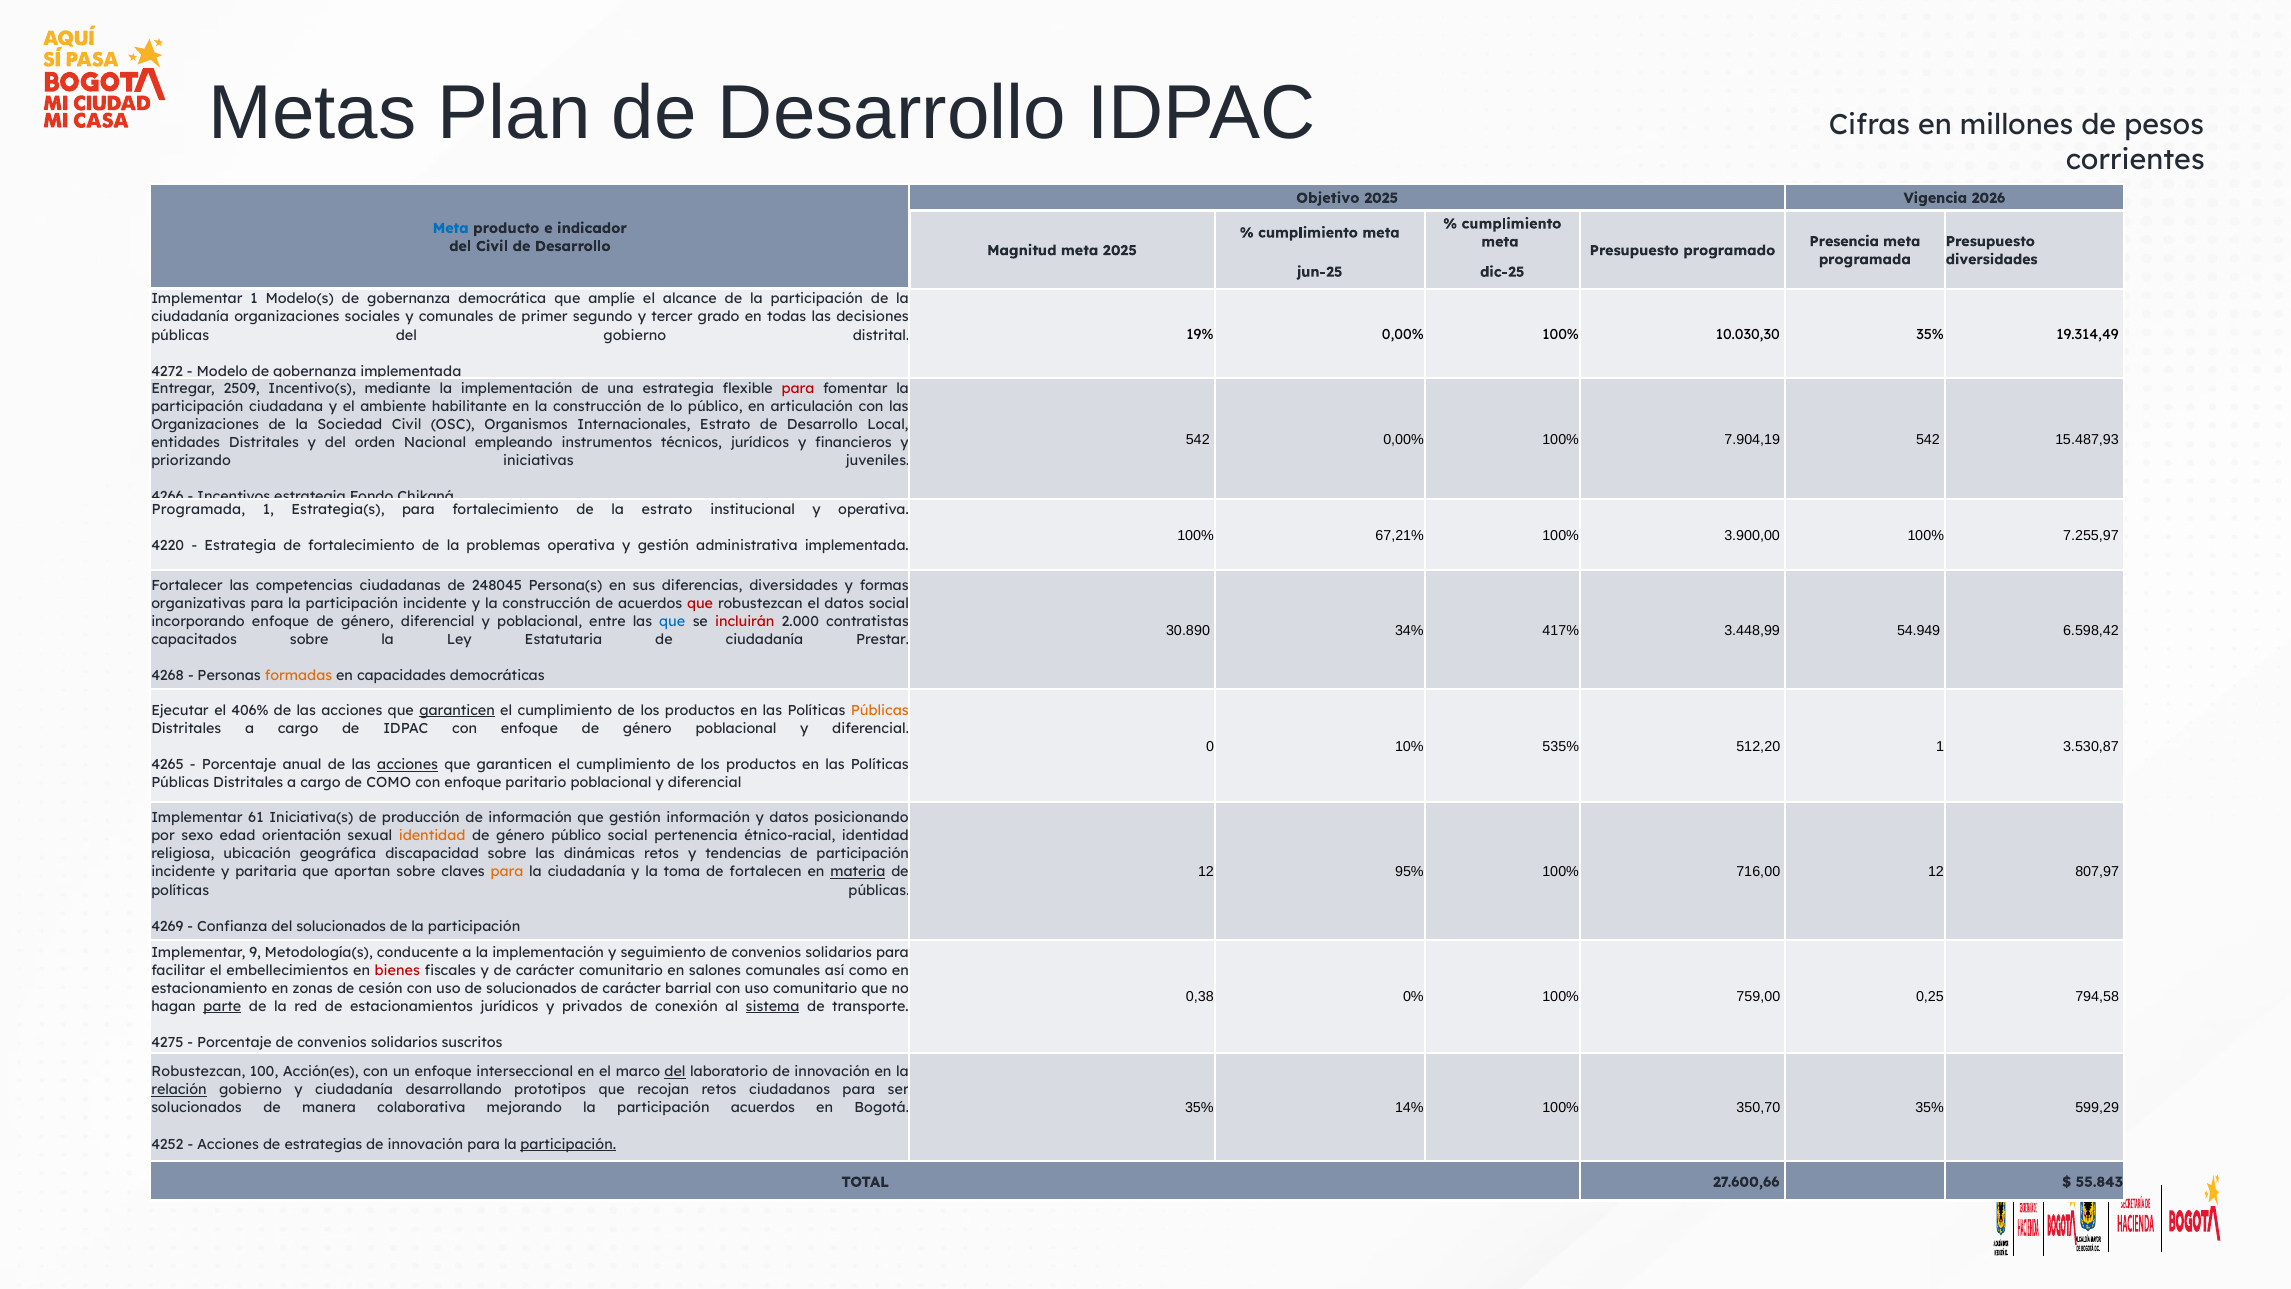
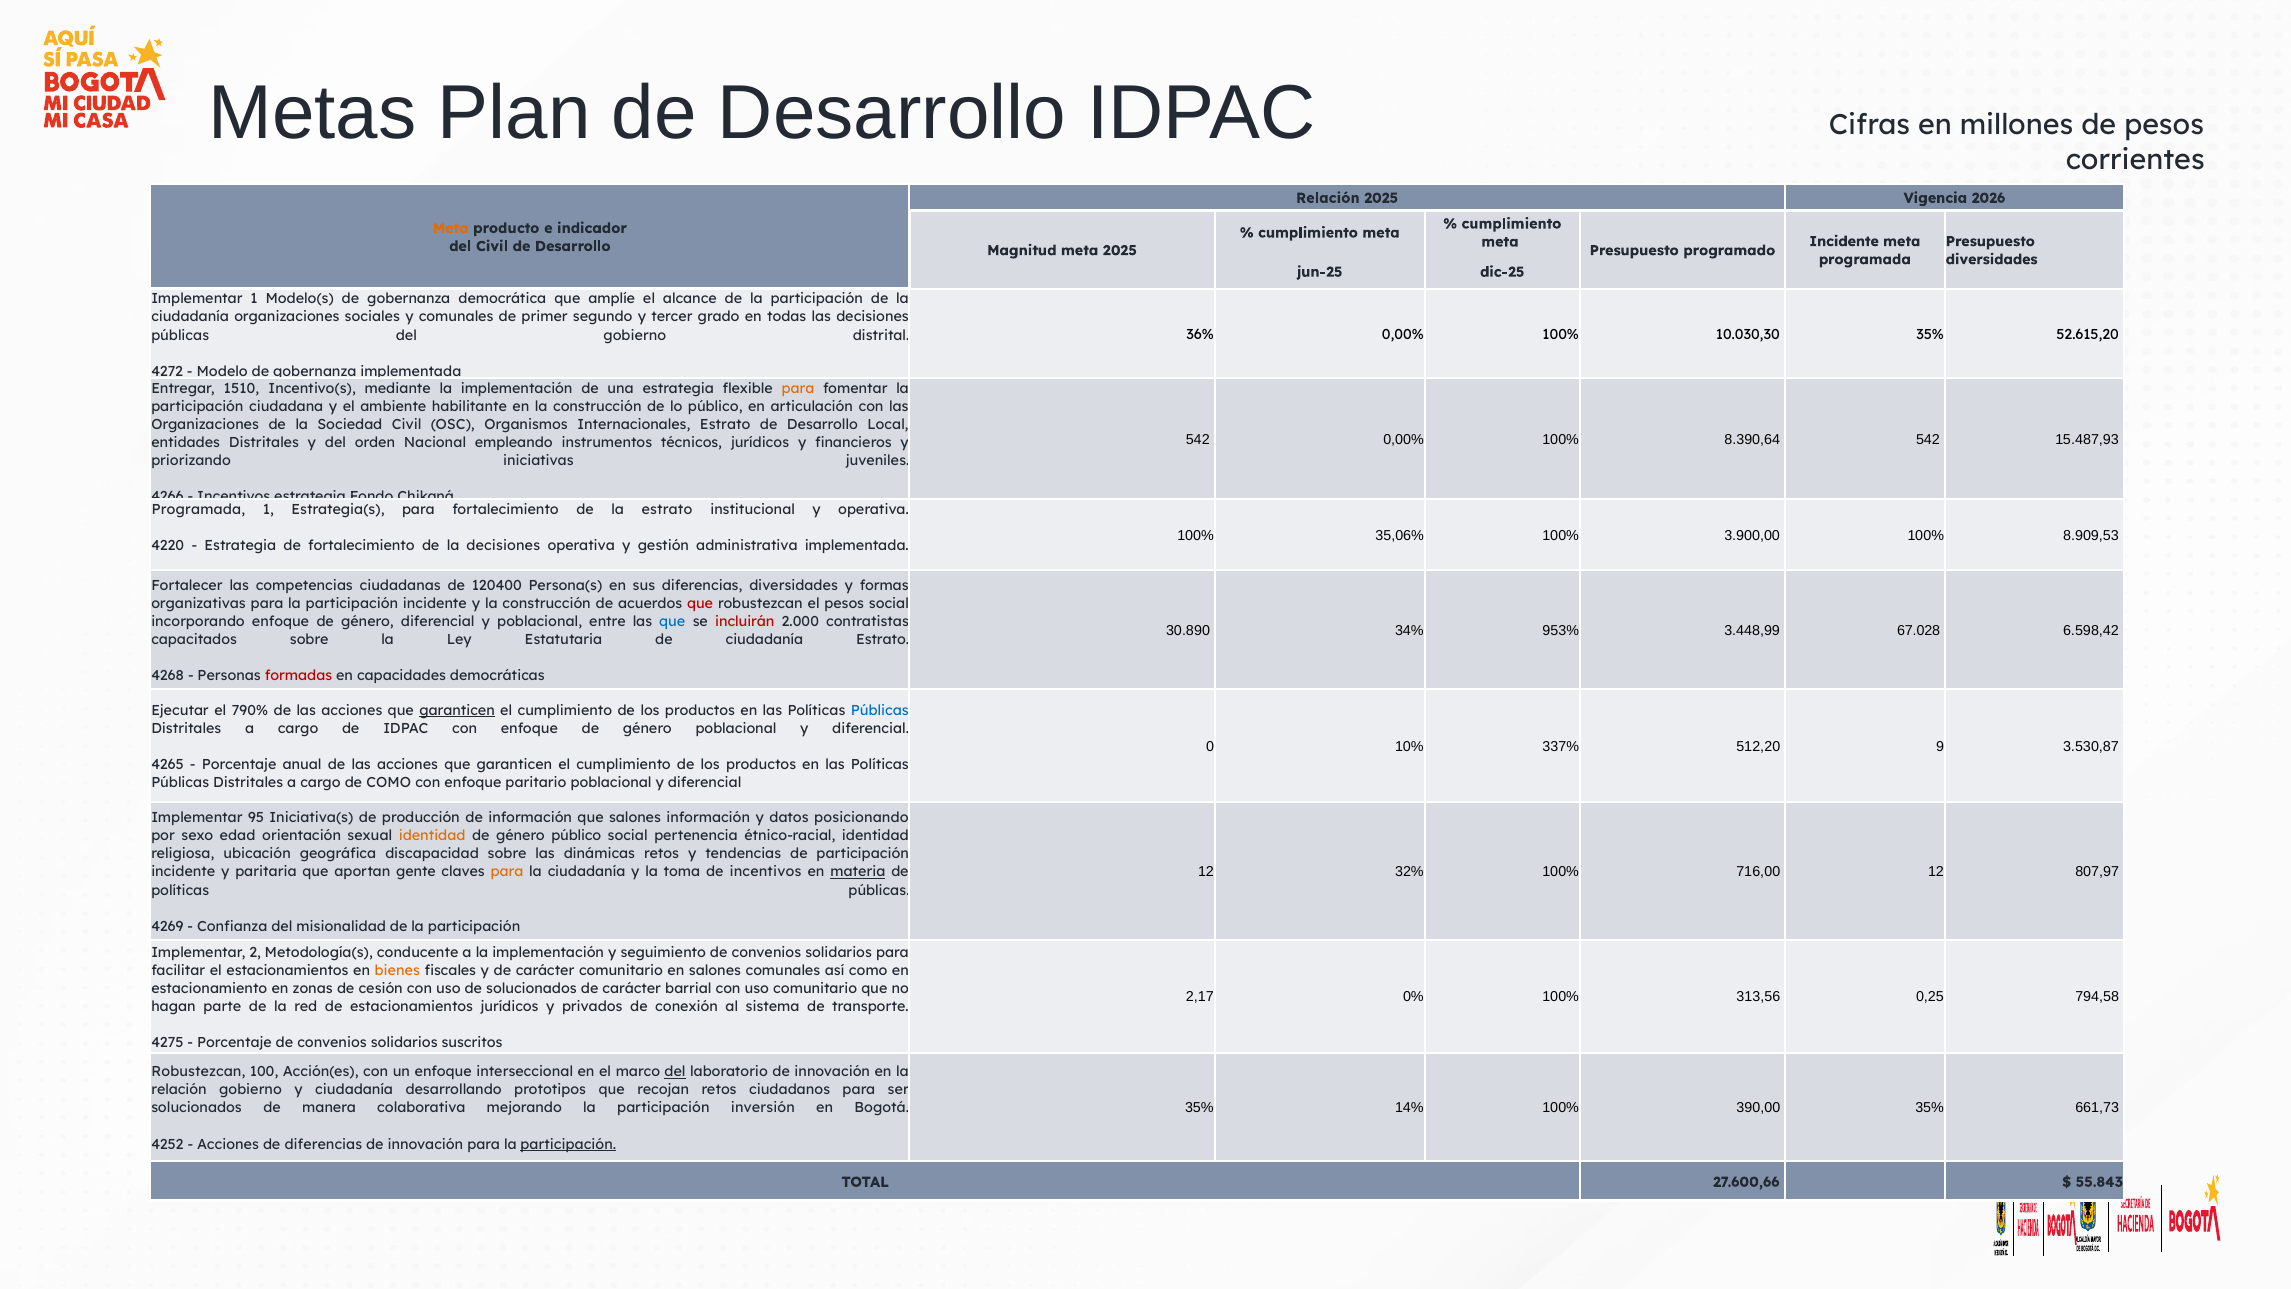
Objetivo at (1328, 198): Objetivo -> Relación
Meta at (451, 228) colour: blue -> orange
Presencia at (1844, 241): Presencia -> Incidente
19%: 19% -> 36%
19.314,49: 19.314,49 -> 52.615,20
2509: 2509 -> 1510
para at (798, 388) colour: red -> orange
7.904,19: 7.904,19 -> 8.390,64
67,21%: 67,21% -> 35,06%
7.255,97: 7.255,97 -> 8.909,53
la problemas: problemas -> decisiones
248045: 248045 -> 120400
el datos: datos -> pesos
417%: 417% -> 953%
54.949: 54.949 -> 67.028
ciudadanía Prestar: Prestar -> Estrato
formadas colour: orange -> red
406%: 406% -> 790%
Públicas at (880, 710) colour: orange -> blue
535%: 535% -> 337%
512,20 1: 1 -> 9
acciones at (408, 765) underline: present -> none
61: 61 -> 95
que gestión: gestión -> salones
95%: 95% -> 32%
aportan sobre: sobre -> gente
de fortalecen: fortalecen -> incentivos
del solucionados: solucionados -> misionalidad
9: 9 -> 2
el embellecimientos: embellecimientos -> estacionamientos
bienes colour: red -> orange
0,38: 0,38 -> 2,17
759,00: 759,00 -> 313,56
parte underline: present -> none
sistema underline: present -> none
relación at (179, 1090) underline: present -> none
350,70: 350,70 -> 390,00
599,29: 599,29 -> 661,73
participación acuerdos: acuerdos -> inversión
de estrategias: estrategias -> diferencias
